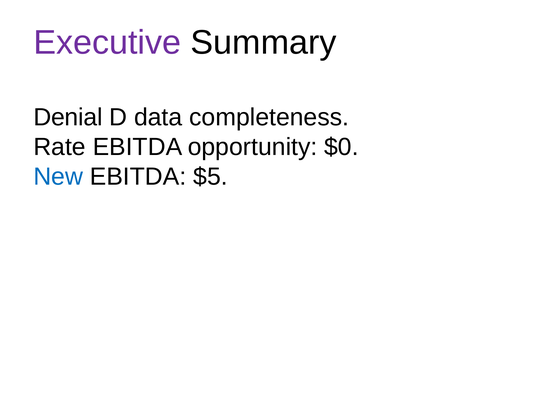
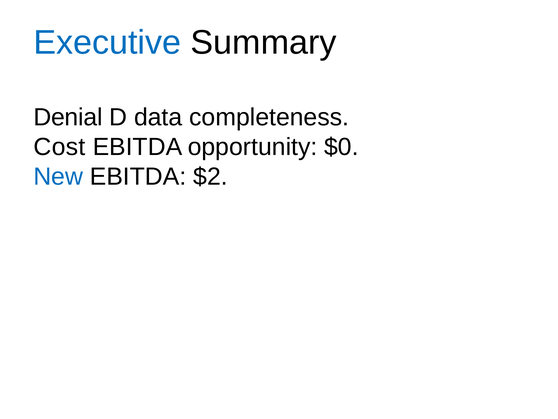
Executive colour: purple -> blue
Rate: Rate -> Cost
$5: $5 -> $2
